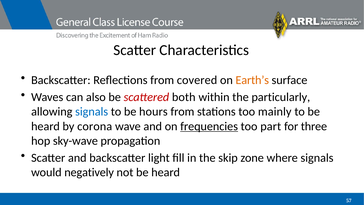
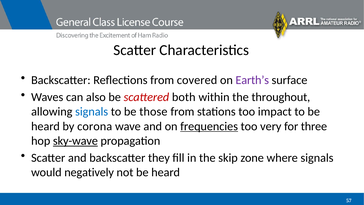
Earth’s colour: orange -> purple
particularly: particularly -> throughout
hours: hours -> those
mainly: mainly -> impact
part: part -> very
sky-wave underline: none -> present
light: light -> they
